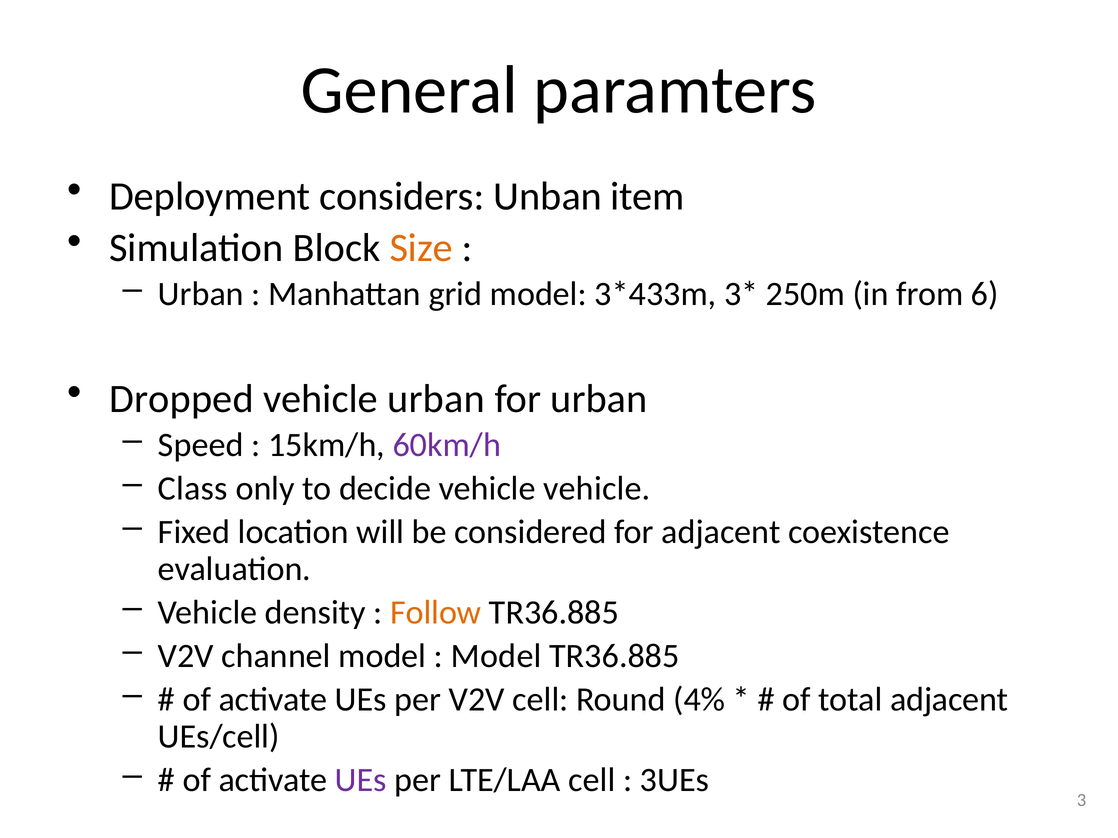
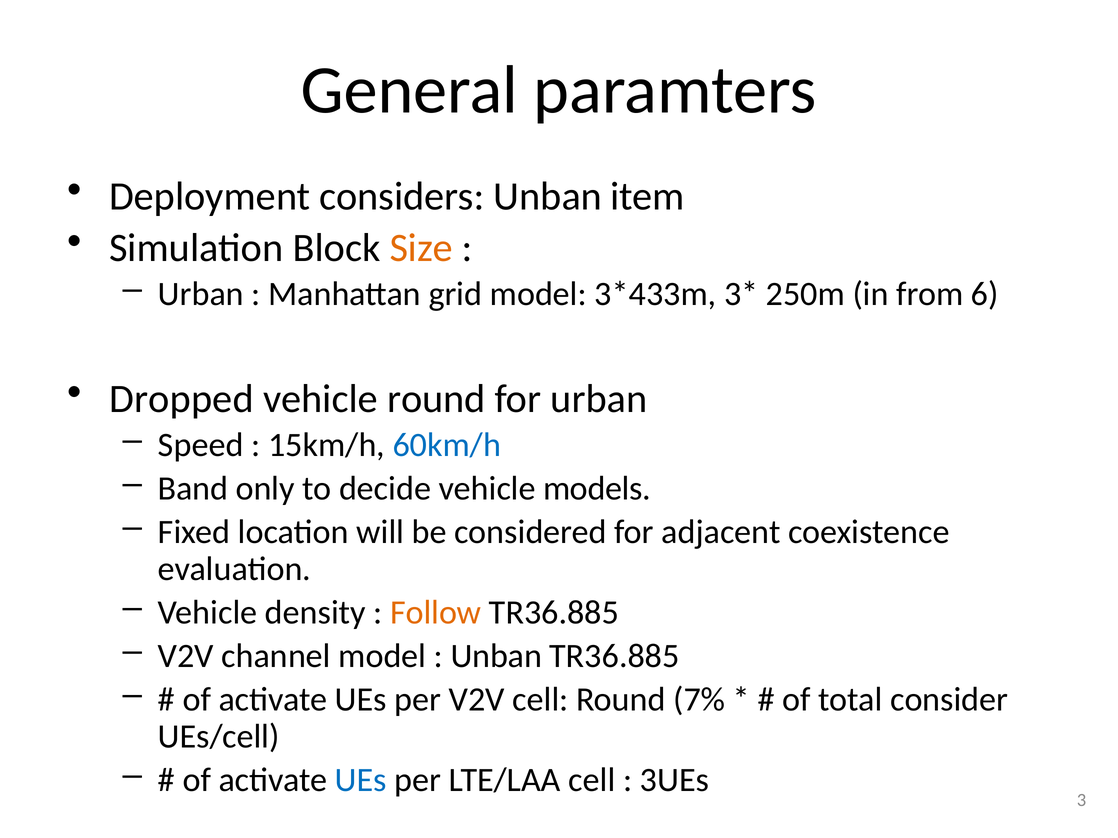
vehicle urban: urban -> round
60km/h colour: purple -> blue
Class: Class -> Band
vehicle vehicle: vehicle -> models
Model at (496, 656): Model -> Unban
4%: 4% -> 7%
total adjacent: adjacent -> consider
UEs at (361, 781) colour: purple -> blue
